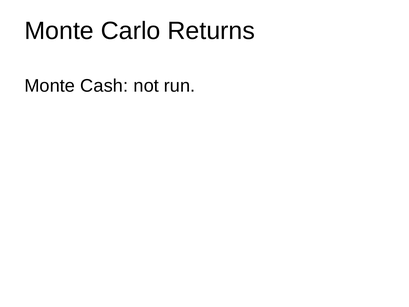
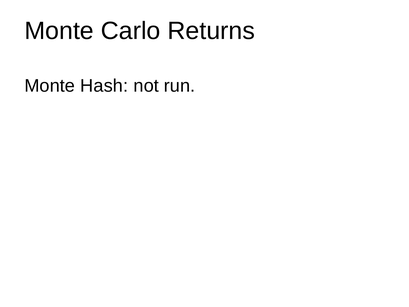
Cash: Cash -> Hash
